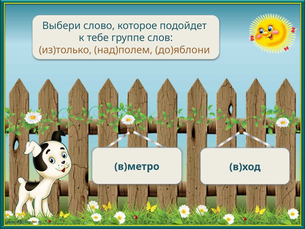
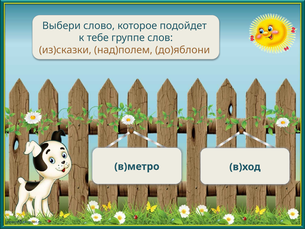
из)только: из)только -> из)сказки
